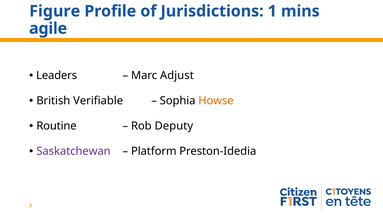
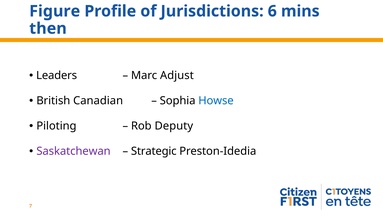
1: 1 -> 6
agile: agile -> then
Verifiable: Verifiable -> Canadian
Howse colour: orange -> blue
Routine: Routine -> Piloting
Platform: Platform -> Strategic
